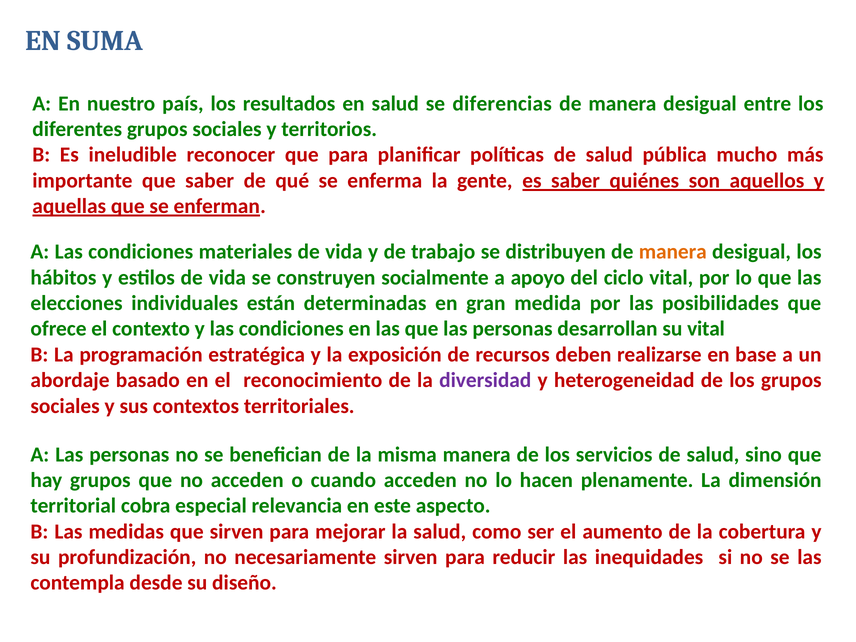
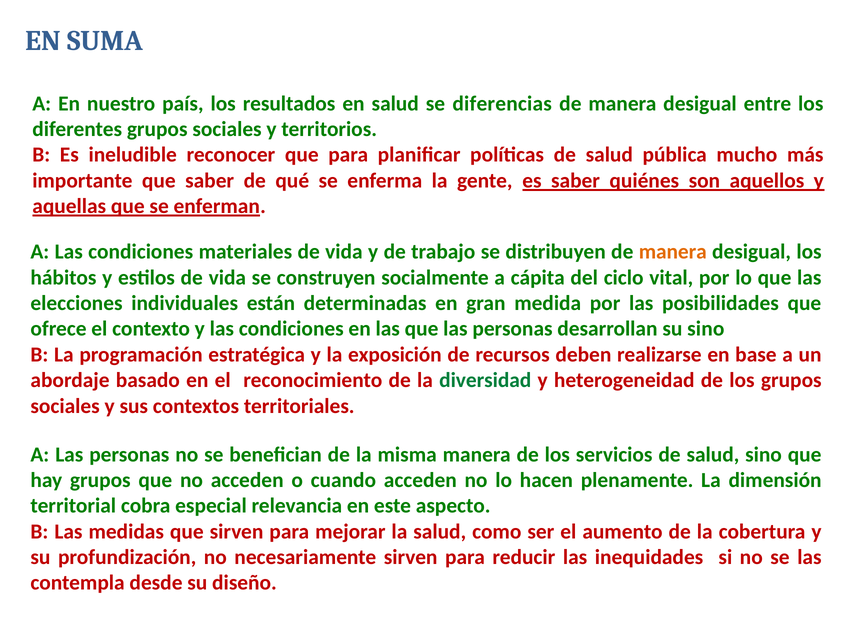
apoyo: apoyo -> cápita
su vital: vital -> sino
diversidad colour: purple -> green
